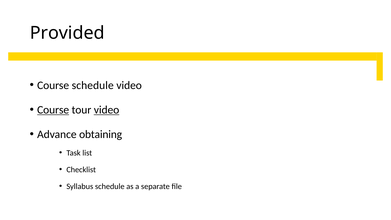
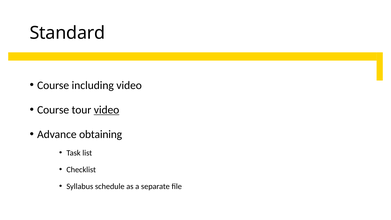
Provided: Provided -> Standard
Course schedule: schedule -> including
Course at (53, 110) underline: present -> none
